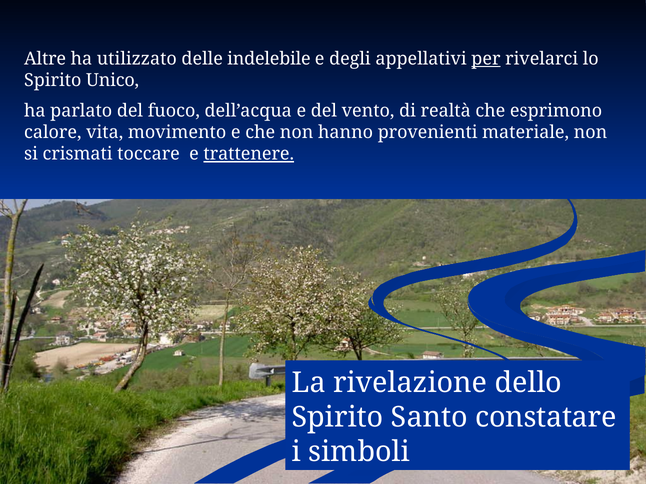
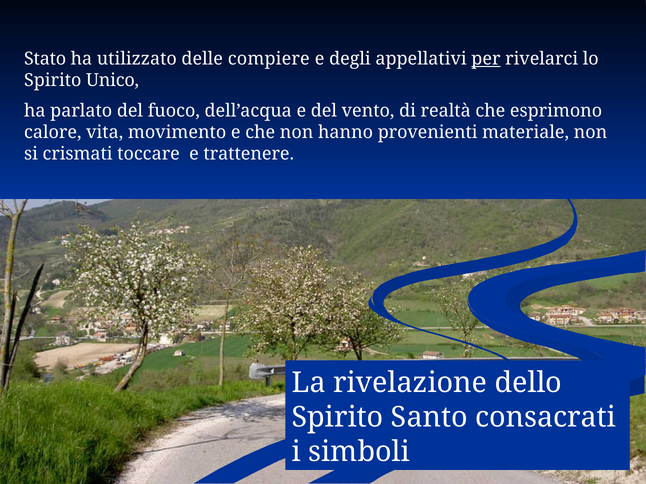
Altre: Altre -> Stato
indelebile: indelebile -> compiere
trattenere underline: present -> none
constatare: constatare -> consacrati
